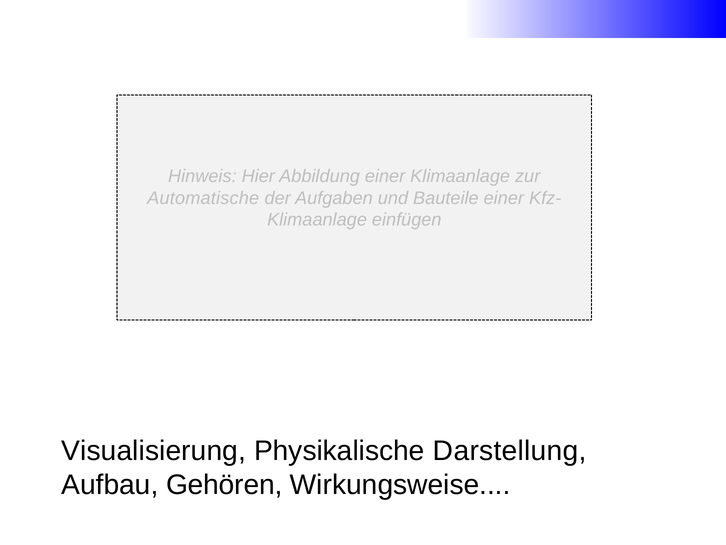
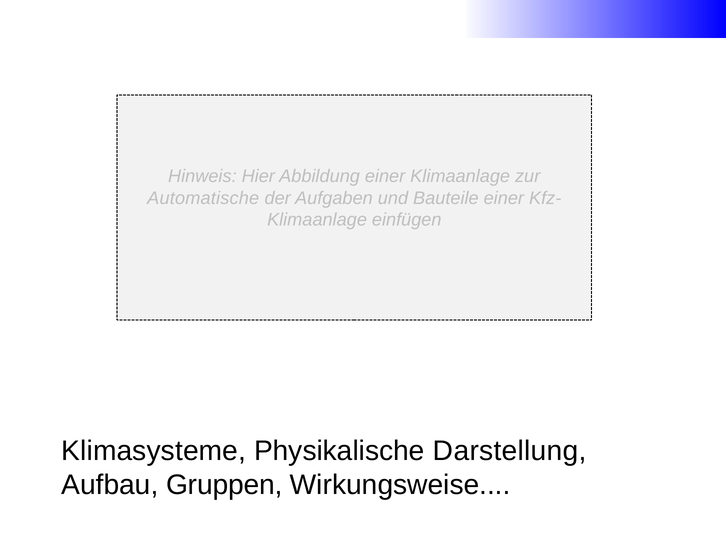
Visualisierung: Visualisierung -> Klimasysteme
Gehören: Gehören -> Gruppen
